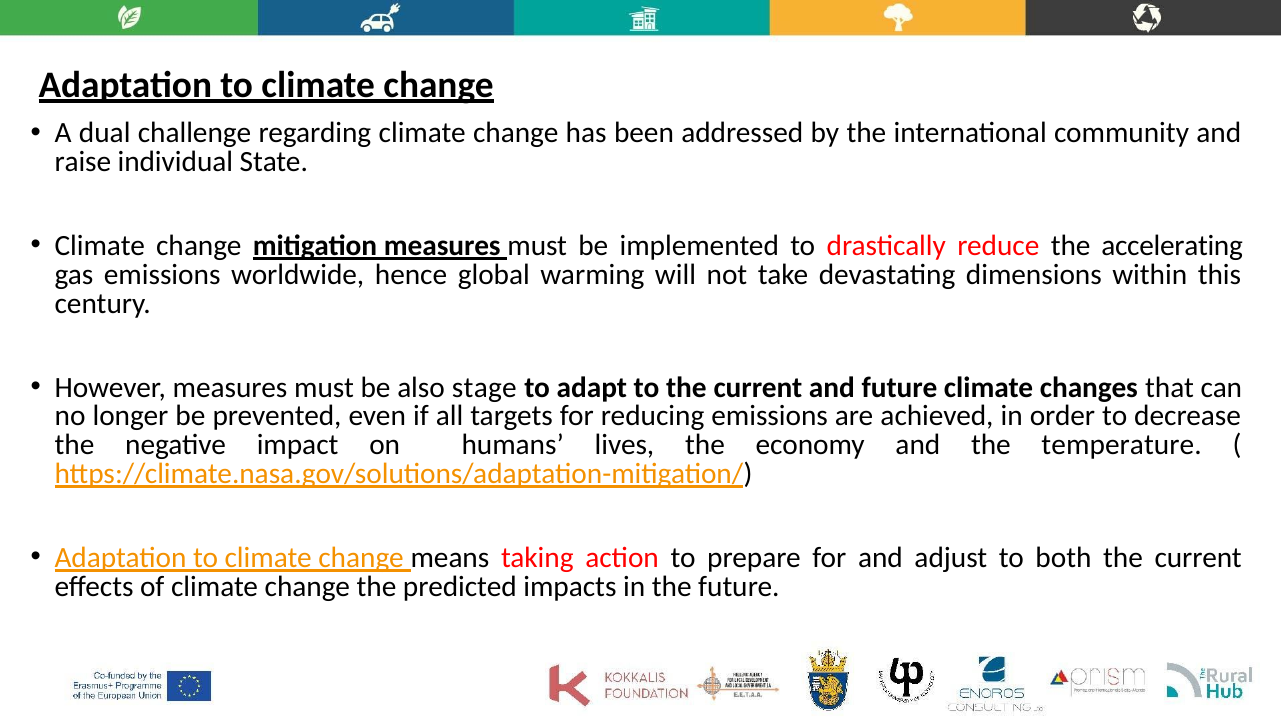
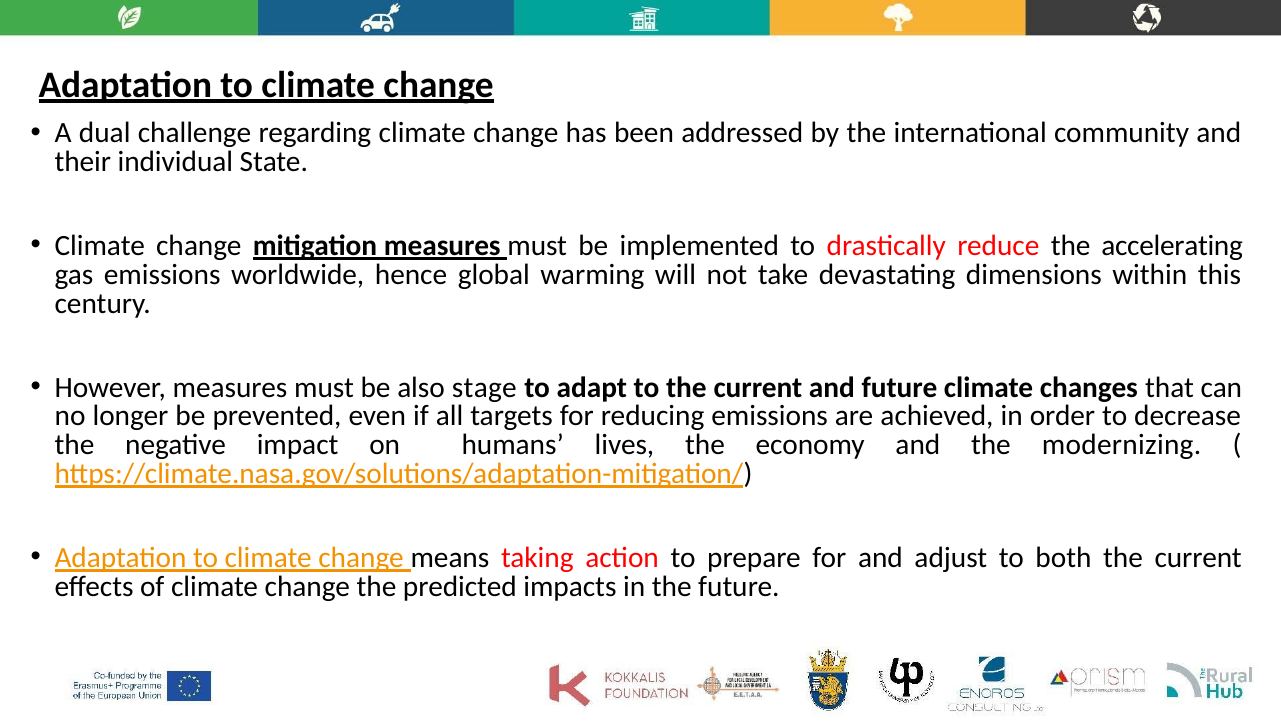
raise: raise -> their
temperature: temperature -> modernizing
